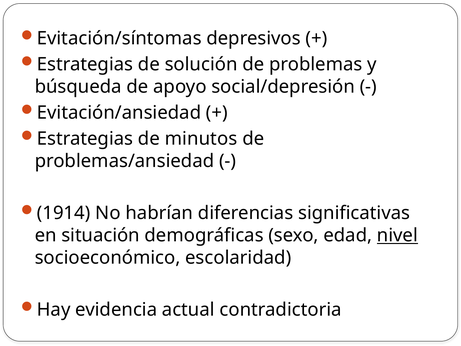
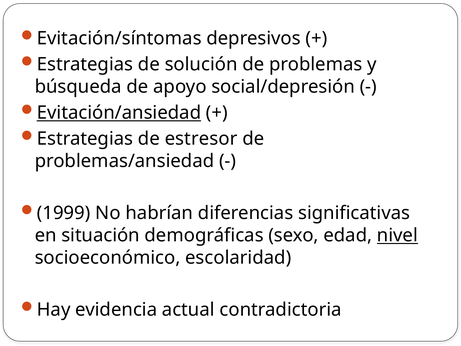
Evitación/ansiedad underline: none -> present
minutos: minutos -> estresor
1914: 1914 -> 1999
